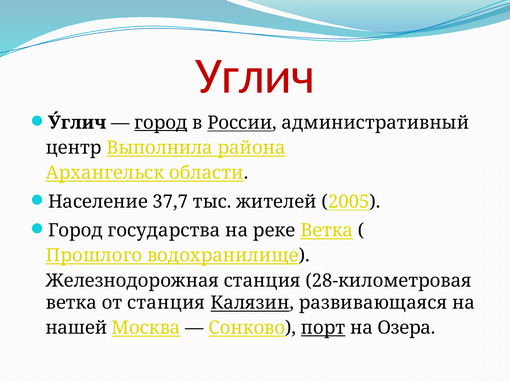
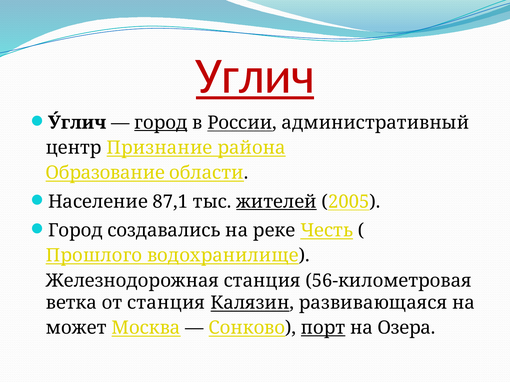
Углич underline: none -> present
Выполнила: Выполнила -> Признание
Архангельск: Архангельск -> Образование
37,7: 37,7 -> 87,1
жителей underline: none -> present
государства: государства -> создавались
реке Ветка: Ветка -> Честь
28-километровая: 28-километровая -> 56-километровая
нашей: нашей -> может
